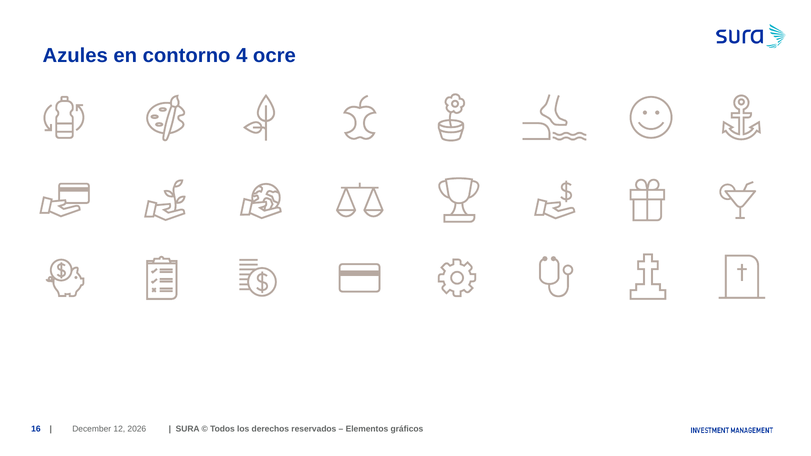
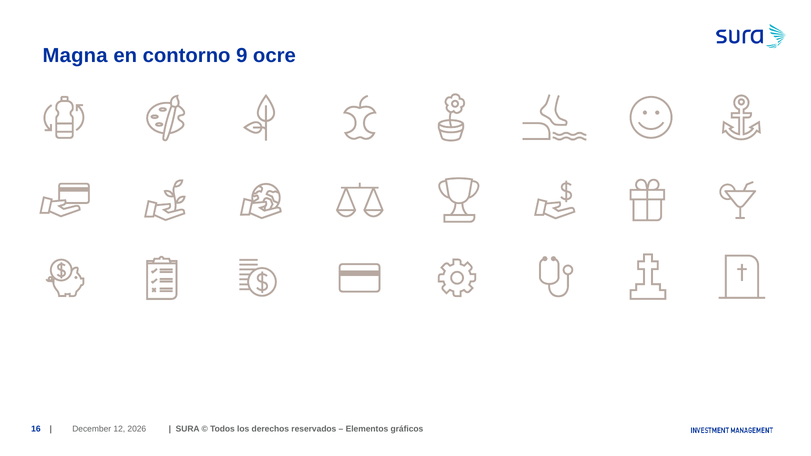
Azules: Azules -> Magna
4: 4 -> 9
